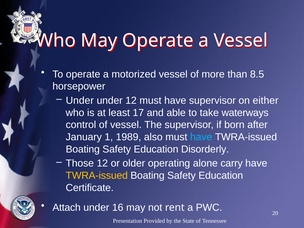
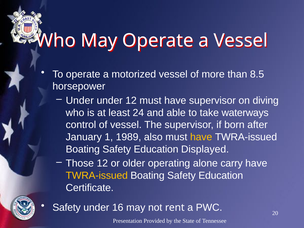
either: either -> diving
17: 17 -> 24
have at (201, 137) colour: light blue -> yellow
Disorderly: Disorderly -> Displayed
Attach at (67, 207): Attach -> Safety
